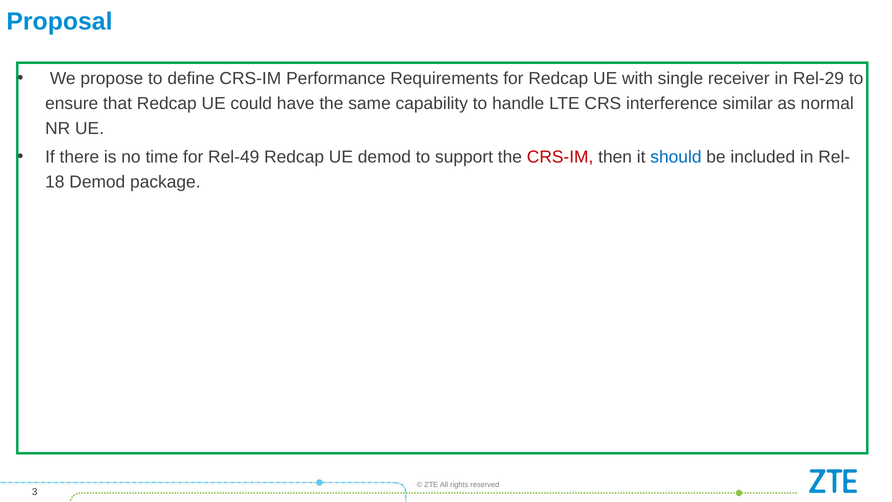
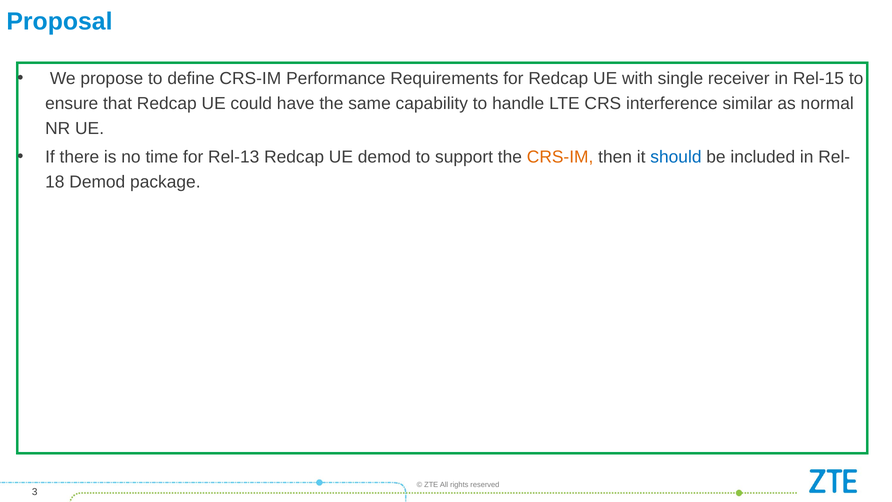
Rel-29: Rel-29 -> Rel-15
Rel-49: Rel-49 -> Rel-13
CRS-IM at (560, 157) colour: red -> orange
